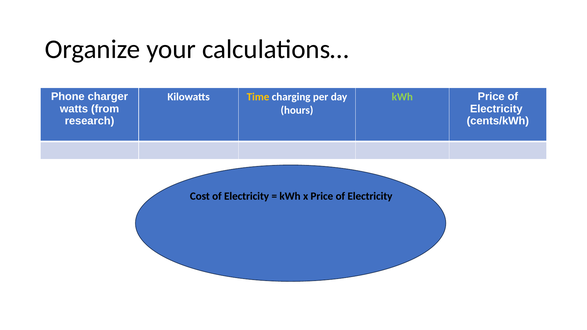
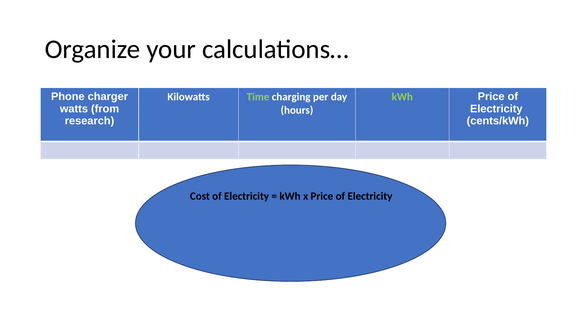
Time colour: yellow -> light green
